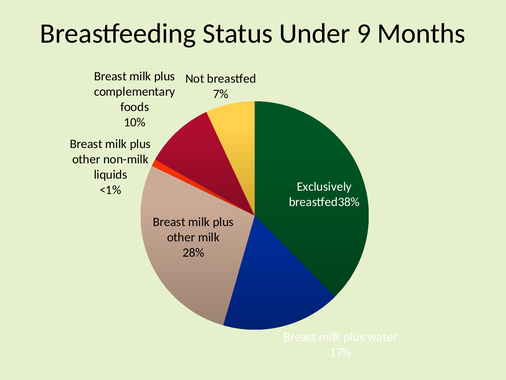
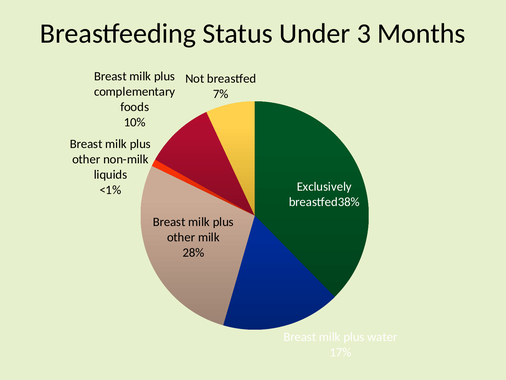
9: 9 -> 3
